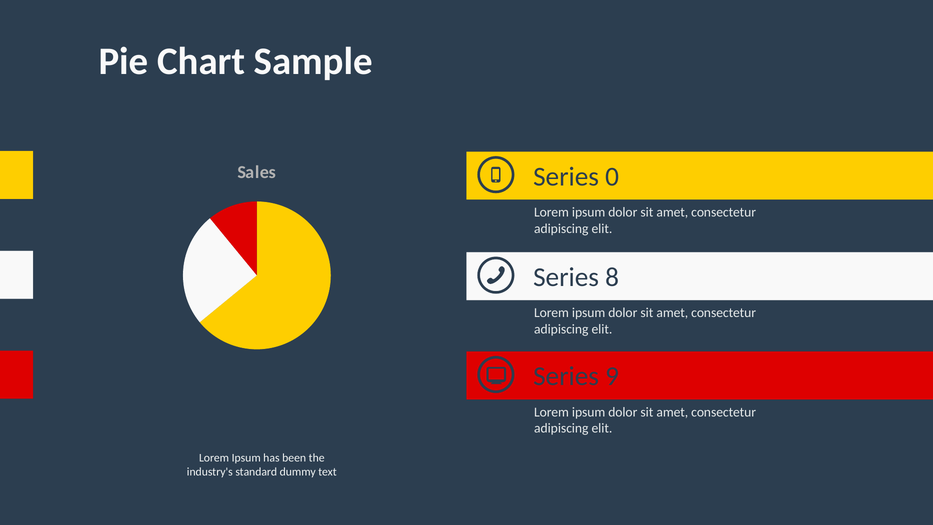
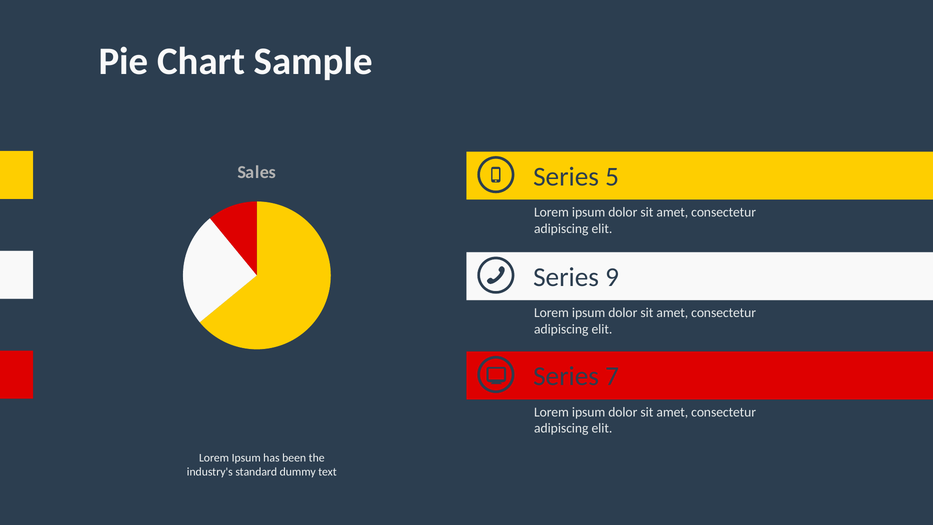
0: 0 -> 5
8: 8 -> 9
9: 9 -> 7
